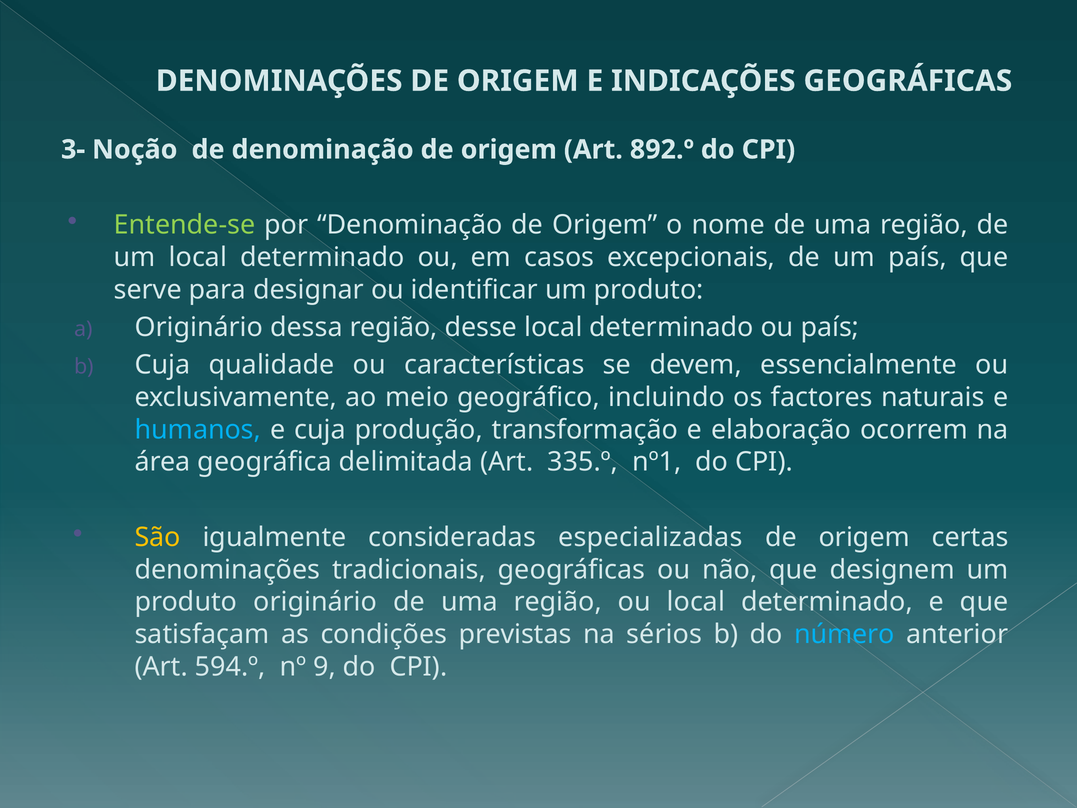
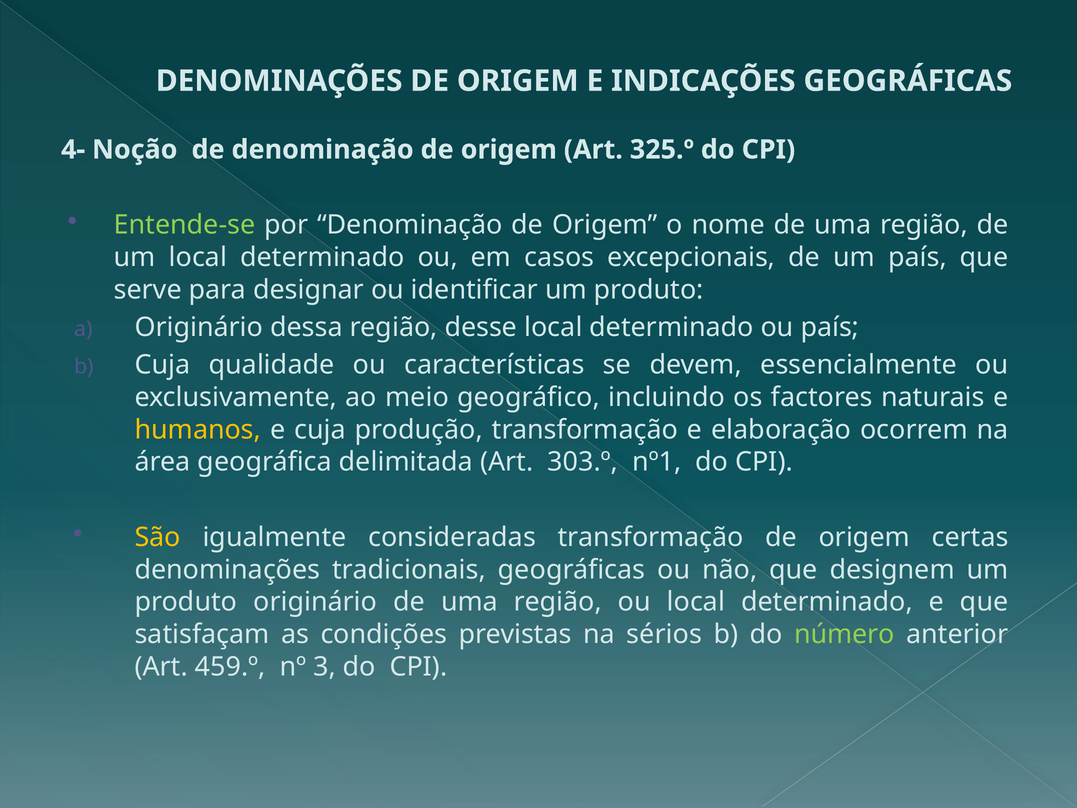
3-: 3- -> 4-
892.º: 892.º -> 325.º
humanos colour: light blue -> yellow
335.º: 335.º -> 303.º
consideradas especializadas: especializadas -> transformação
número colour: light blue -> light green
594.º: 594.º -> 459.º
9: 9 -> 3
